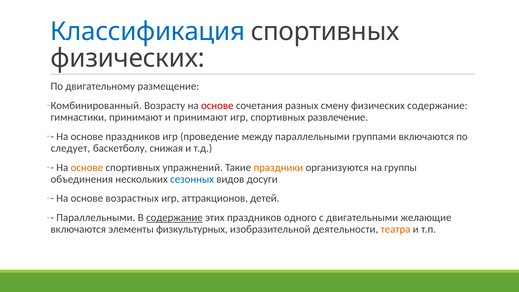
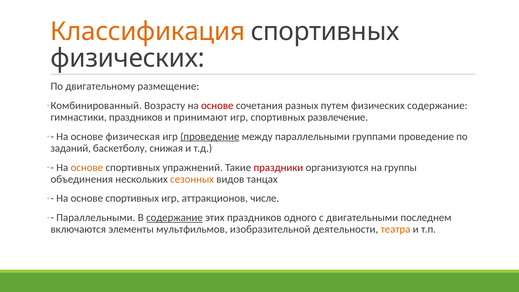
Классификация colour: blue -> orange
смену: смену -> путем
гимнастики принимают: принимают -> праздников
основе праздников: праздников -> физическая
проведение at (210, 136) underline: none -> present
группами включаются: включаются -> проведение
следует: следует -> заданий
праздники colour: orange -> red
сезонных colour: blue -> orange
досуги: досуги -> танцах
возрастных at (132, 198): возрастных -> спортивных
детей: детей -> числе
желающие: желающие -> последнем
физкультурных: физкультурных -> мультфильмов
